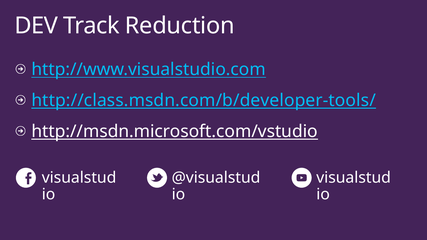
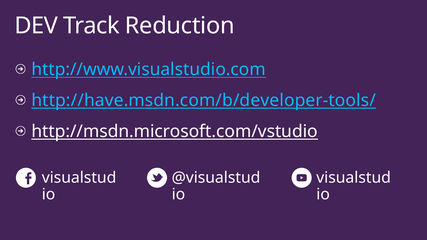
http://class.msdn.com/b/developer-tools/: http://class.msdn.com/b/developer-tools/ -> http://have.msdn.com/b/developer-tools/
